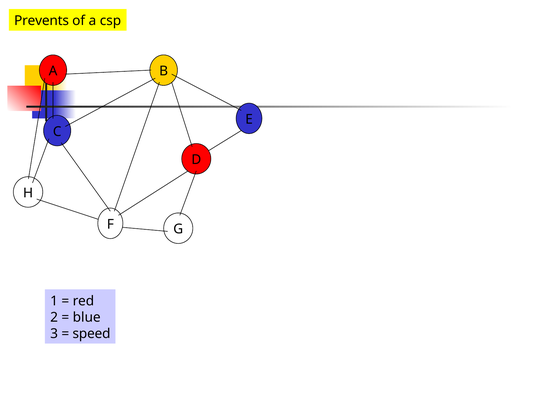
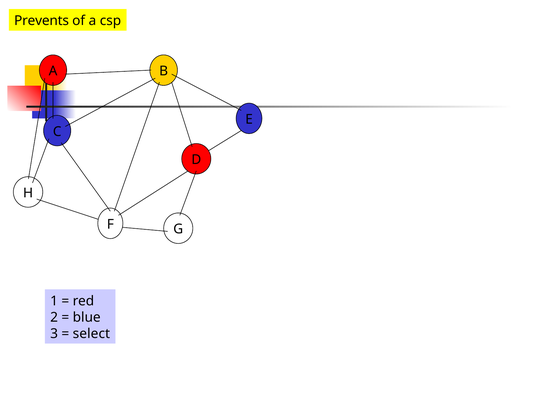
speed: speed -> select
